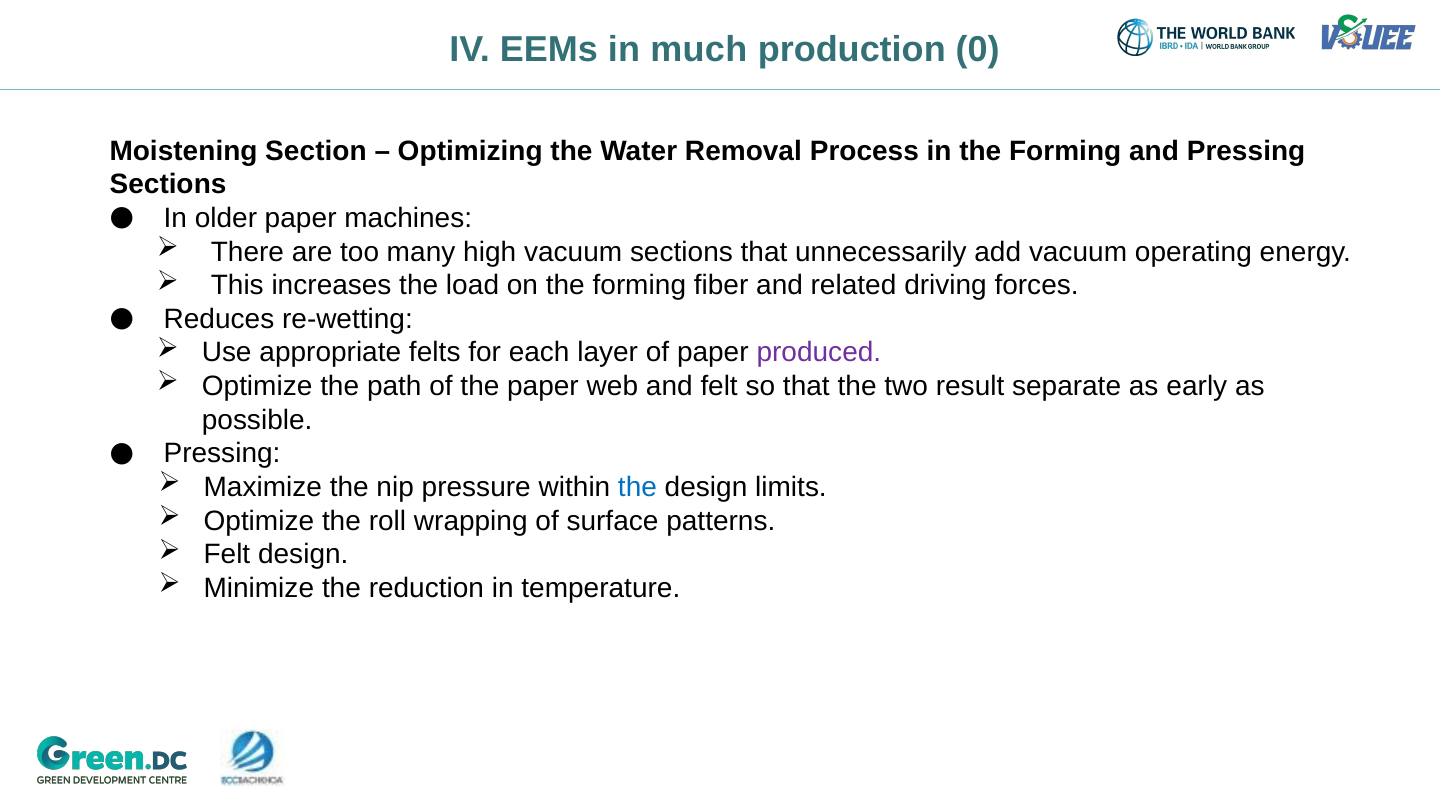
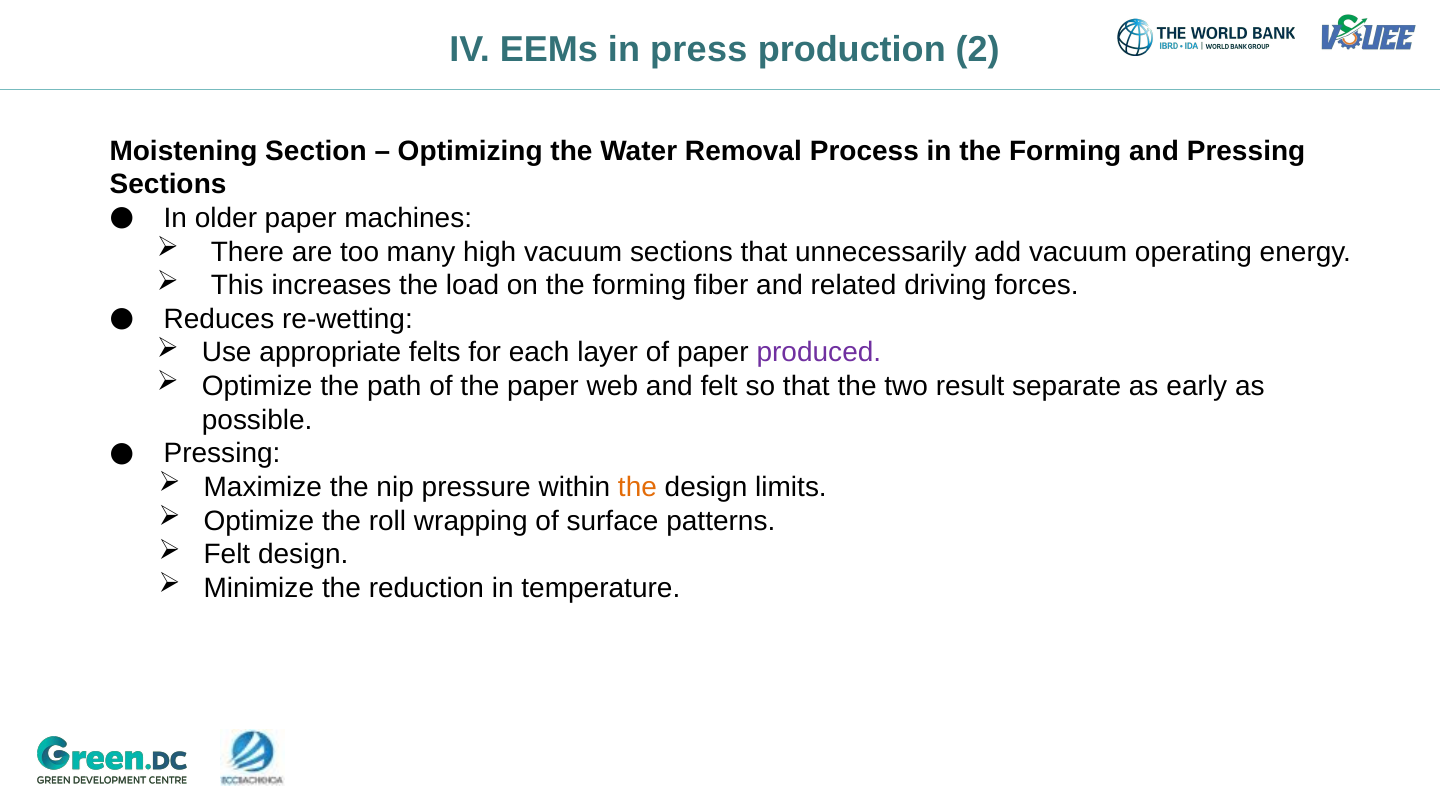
much: much -> press
0: 0 -> 2
the at (637, 487) colour: blue -> orange
